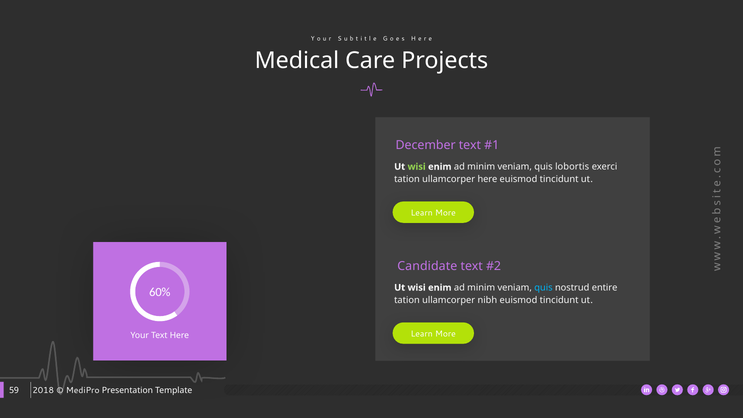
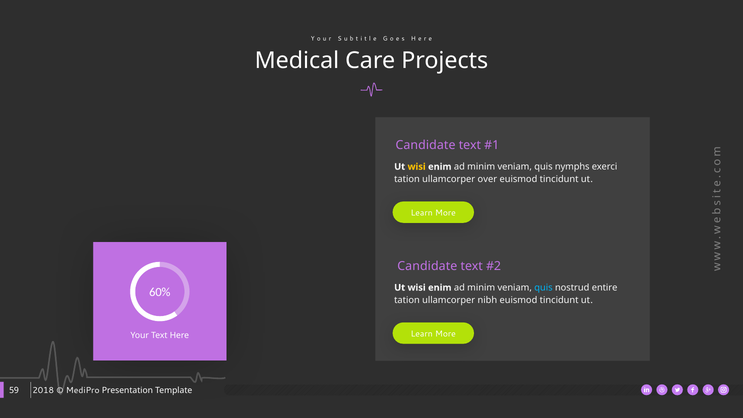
December at (426, 145): December -> Candidate
wisi at (417, 167) colour: light green -> yellow
lobortis: lobortis -> nymphs
ullamcorper here: here -> over
